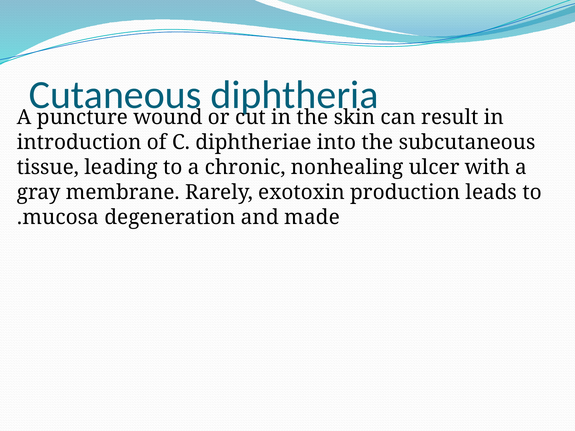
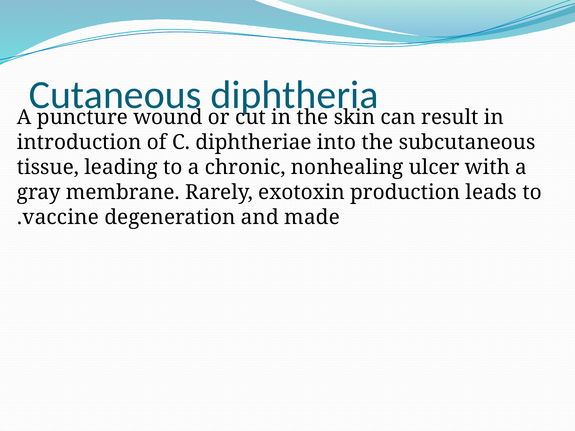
mucosa: mucosa -> vaccine
